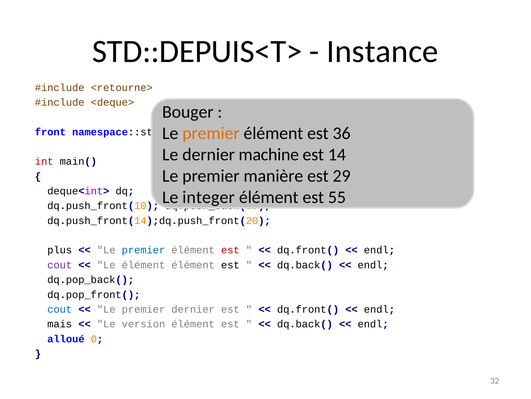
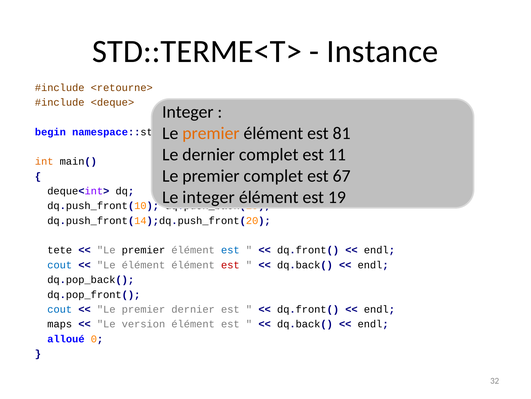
STD::DEPUIS<T>: STD::DEPUIS<T> -> STD::TERME<T>
Bouger at (188, 112): Bouger -> Integer
36: 36 -> 81
front: front -> begin
dernier machine: machine -> complet
14: 14 -> 11
int colour: red -> orange
premier manière: manière -> complet
29: 29 -> 67
55: 55 -> 19
plus: plus -> tete
premier at (143, 250) colour: blue -> black
est at (230, 250) colour: red -> blue
cout at (60, 265) colour: purple -> blue
est at (230, 265) colour: black -> red
mais: mais -> maps
